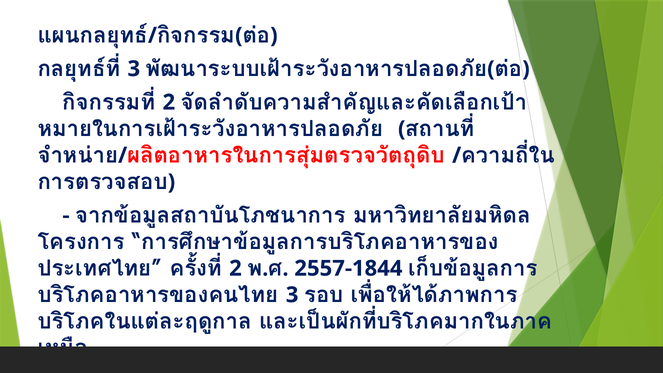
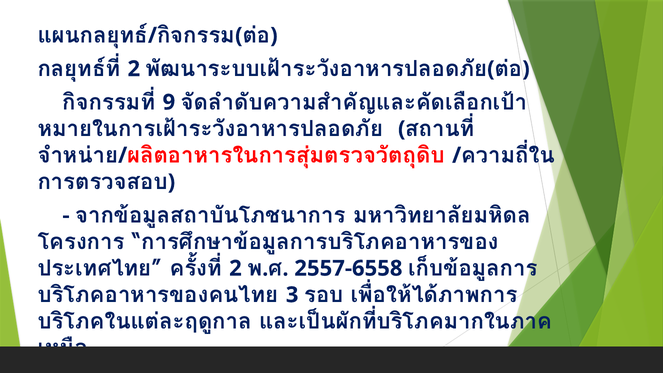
3 at (134, 69): 3 -> 2
2 at (169, 102): 2 -> 9
2557-1844: 2557-1844 -> 2557-6558
